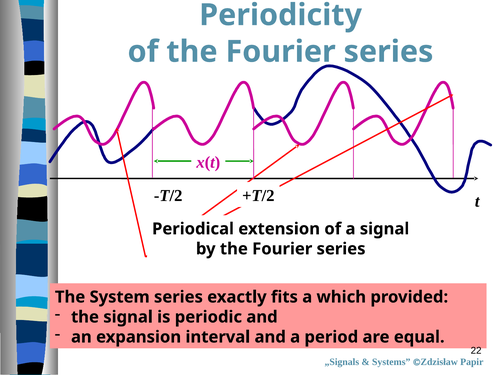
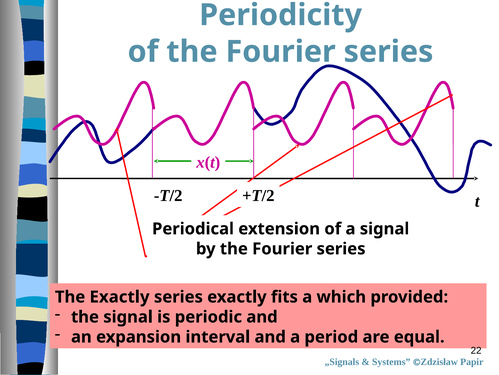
The System: System -> Exactly
